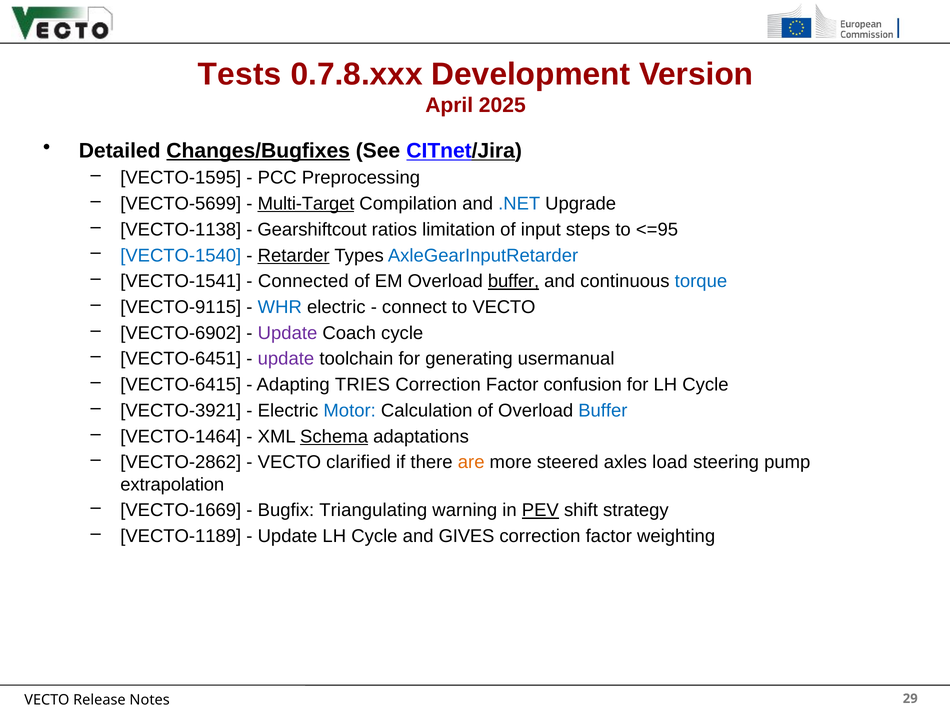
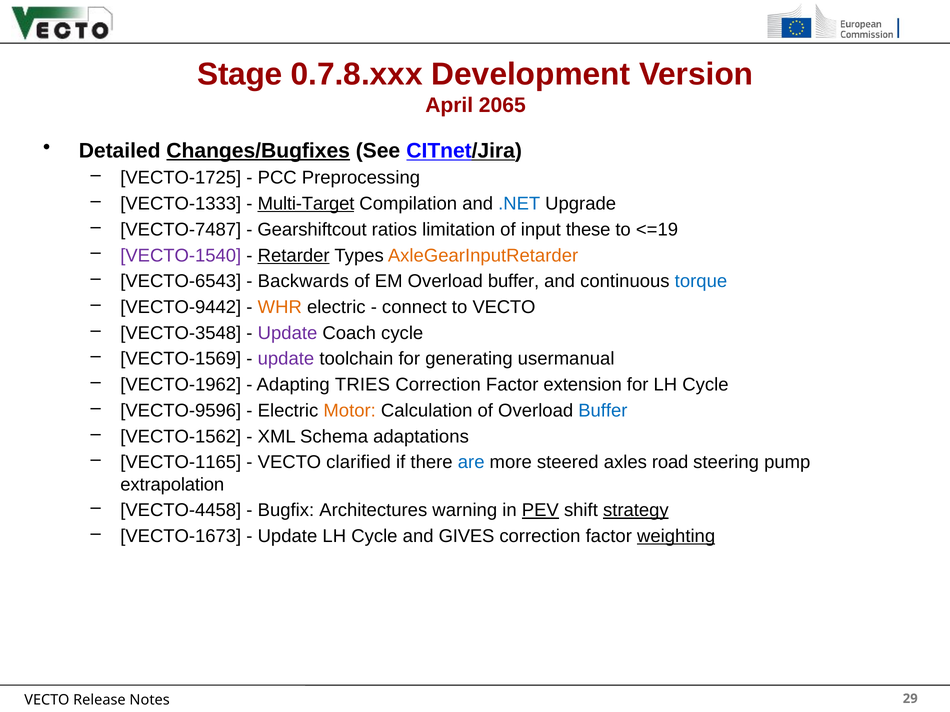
Tests: Tests -> Stage
2025: 2025 -> 2065
VECTO-1595: VECTO-1595 -> VECTO-1725
VECTO-5699: VECTO-5699 -> VECTO-1333
VECTO-1138: VECTO-1138 -> VECTO-7487
steps: steps -> these
<=95: <=95 -> <=19
VECTO-1540 colour: blue -> purple
AxleGearInputRetarder colour: blue -> orange
VECTO-1541: VECTO-1541 -> VECTO-6543
Connected: Connected -> Backwards
buffer at (514, 281) underline: present -> none
VECTO-9115: VECTO-9115 -> VECTO-9442
WHR colour: blue -> orange
VECTO-6902: VECTO-6902 -> VECTO-3548
VECTO-6451: VECTO-6451 -> VECTO-1569
VECTO-6415: VECTO-6415 -> VECTO-1962
confusion: confusion -> extension
VECTO-3921: VECTO-3921 -> VECTO-9596
Motor colour: blue -> orange
VECTO-1464: VECTO-1464 -> VECTO-1562
Schema underline: present -> none
VECTO-2862: VECTO-2862 -> VECTO-1165
are colour: orange -> blue
load: load -> road
VECTO-1669: VECTO-1669 -> VECTO-4458
Triangulating: Triangulating -> Architectures
strategy underline: none -> present
VECTO-1189: VECTO-1189 -> VECTO-1673
weighting underline: none -> present
